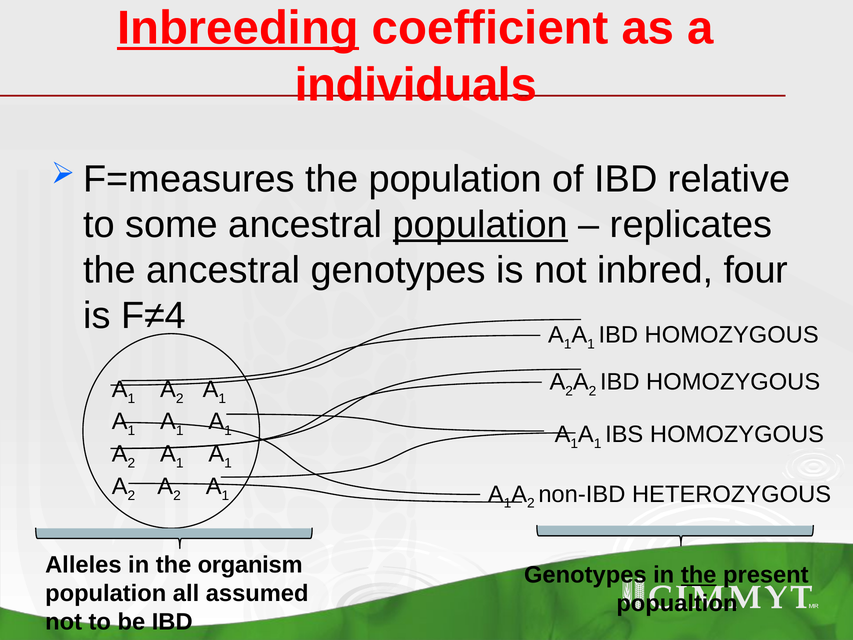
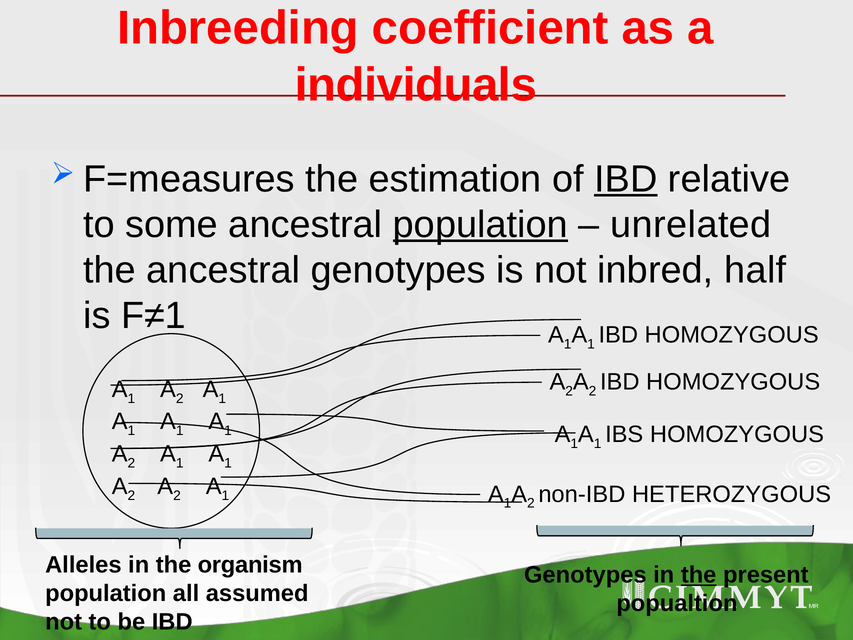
Inbreeding underline: present -> none
the population: population -> estimation
IBD at (626, 179) underline: none -> present
replicates: replicates -> unrelated
four: four -> half
F≠4: F≠4 -> F≠1
